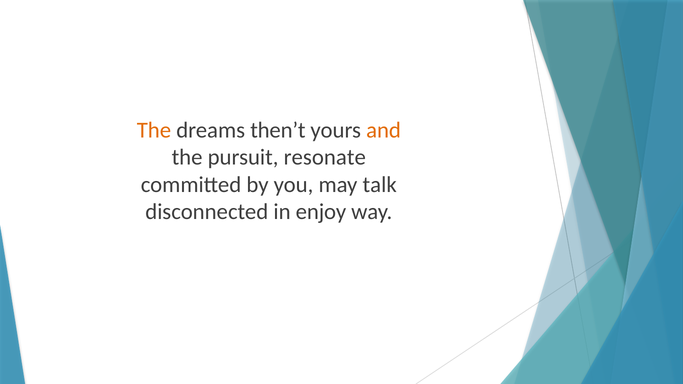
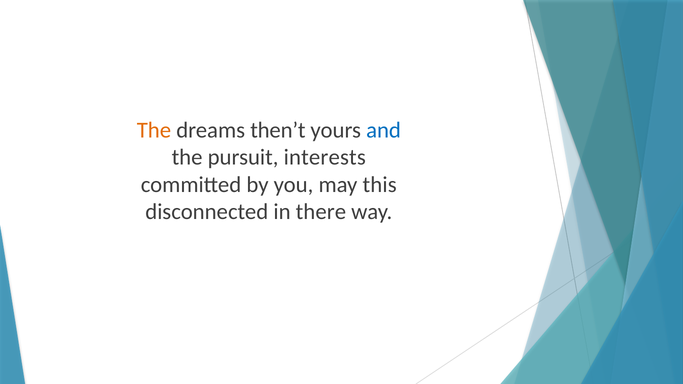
and colour: orange -> blue
resonate: resonate -> interests
talk: talk -> this
enjoy: enjoy -> there
